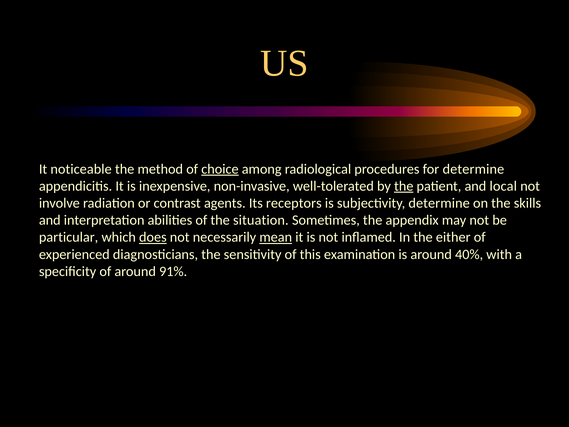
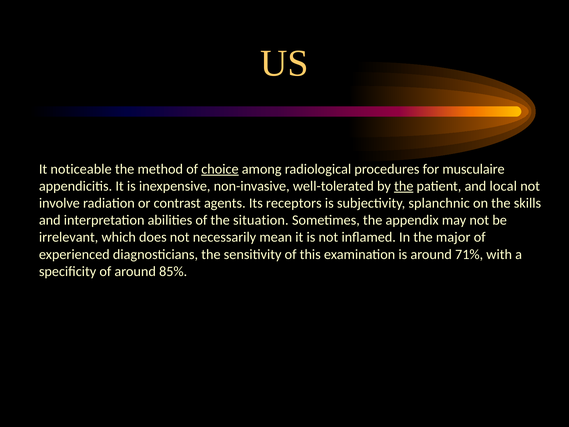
for determine: determine -> musculaire
subjectivity determine: determine -> splanchnic
particular: particular -> irrelevant
does underline: present -> none
mean underline: present -> none
either: either -> major
40%: 40% -> 71%
91%: 91% -> 85%
